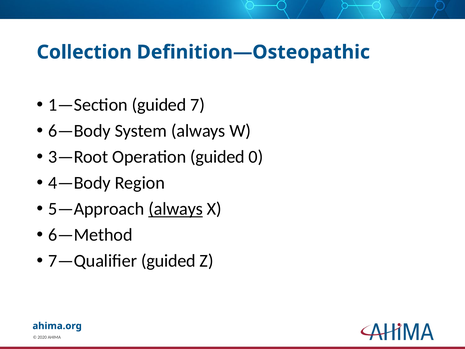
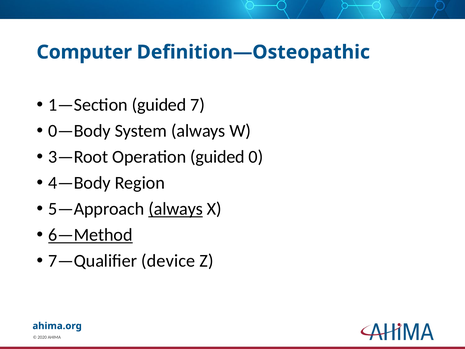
Collection: Collection -> Computer
6—Body: 6—Body -> 0—Body
6—Method underline: none -> present
7—Qualifier guided: guided -> device
